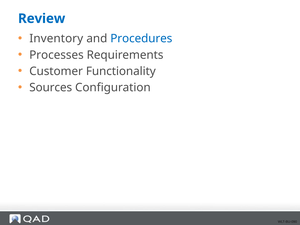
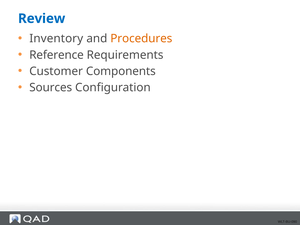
Procedures colour: blue -> orange
Processes: Processes -> Reference
Functionality: Functionality -> Components
